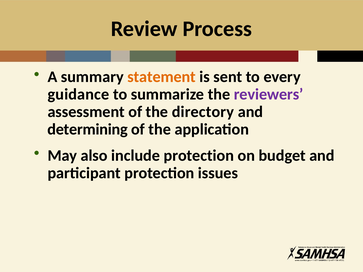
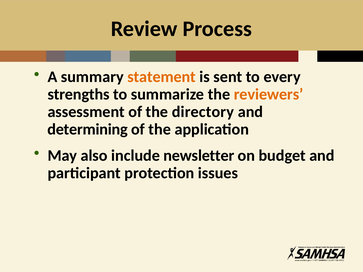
guidance: guidance -> strengths
reviewers colour: purple -> orange
include protection: protection -> newsletter
